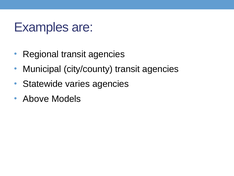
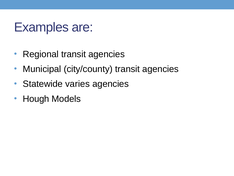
Above: Above -> Hough
